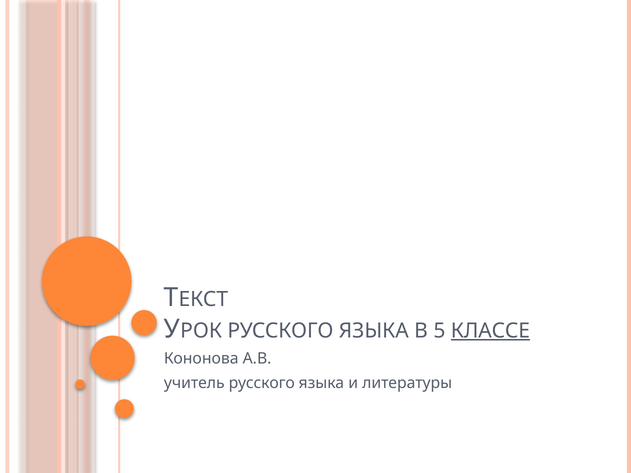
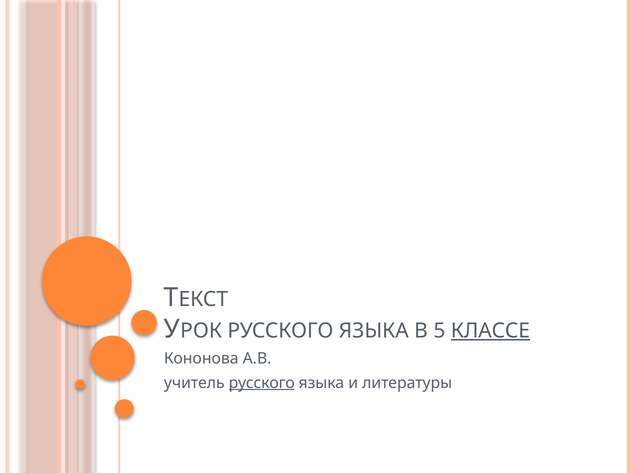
русского at (262, 383) underline: none -> present
